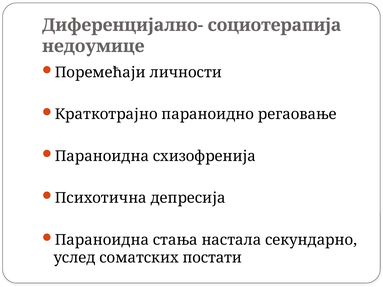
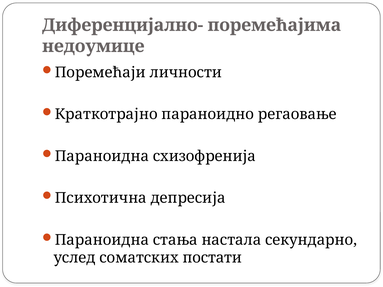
социотерапија: социотерапија -> поремећајимa
